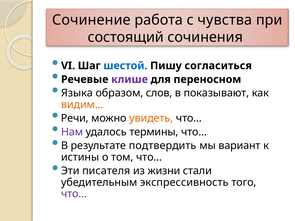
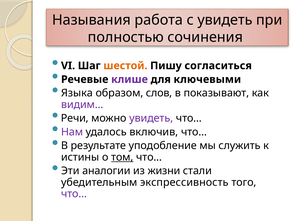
Сочинение: Сочинение -> Называния
с чувства: чувства -> увидеть
состоящий: состоящий -> полностью
шестой colour: blue -> orange
переносном: переносном -> ключевыми
видим… colour: orange -> purple
увидеть at (151, 118) colour: orange -> purple
термины: термины -> включив
подтвердить: подтвердить -> уподобление
вариант: вариант -> служить
том underline: none -> present
писателя: писателя -> аналогии
